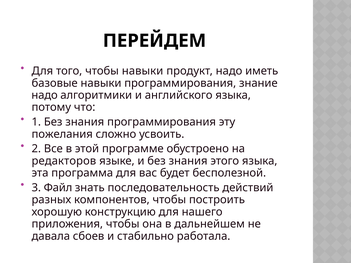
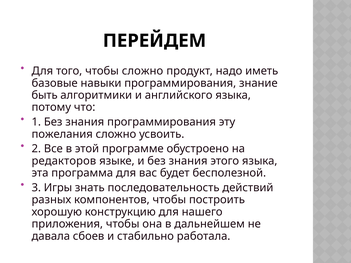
чтобы навыки: навыки -> сложно
надо at (45, 95): надо -> быть
Файл: Файл -> Игры
